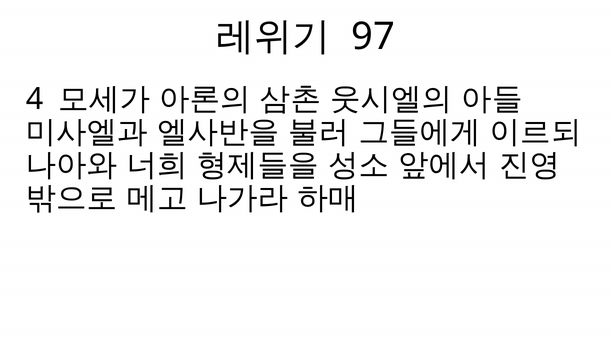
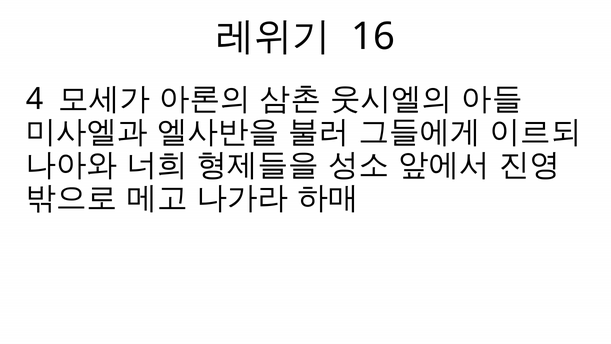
97: 97 -> 16
